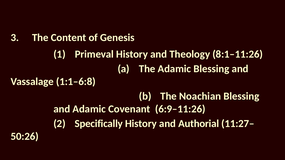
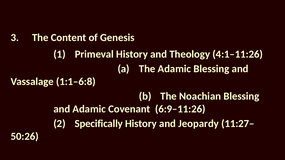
8:1–11:26: 8:1–11:26 -> 4:1–11:26
Authorial: Authorial -> Jeopardy
